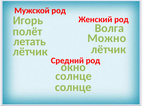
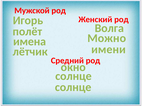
летать: летать -> имена
лётчик at (109, 50): лётчик -> имени
